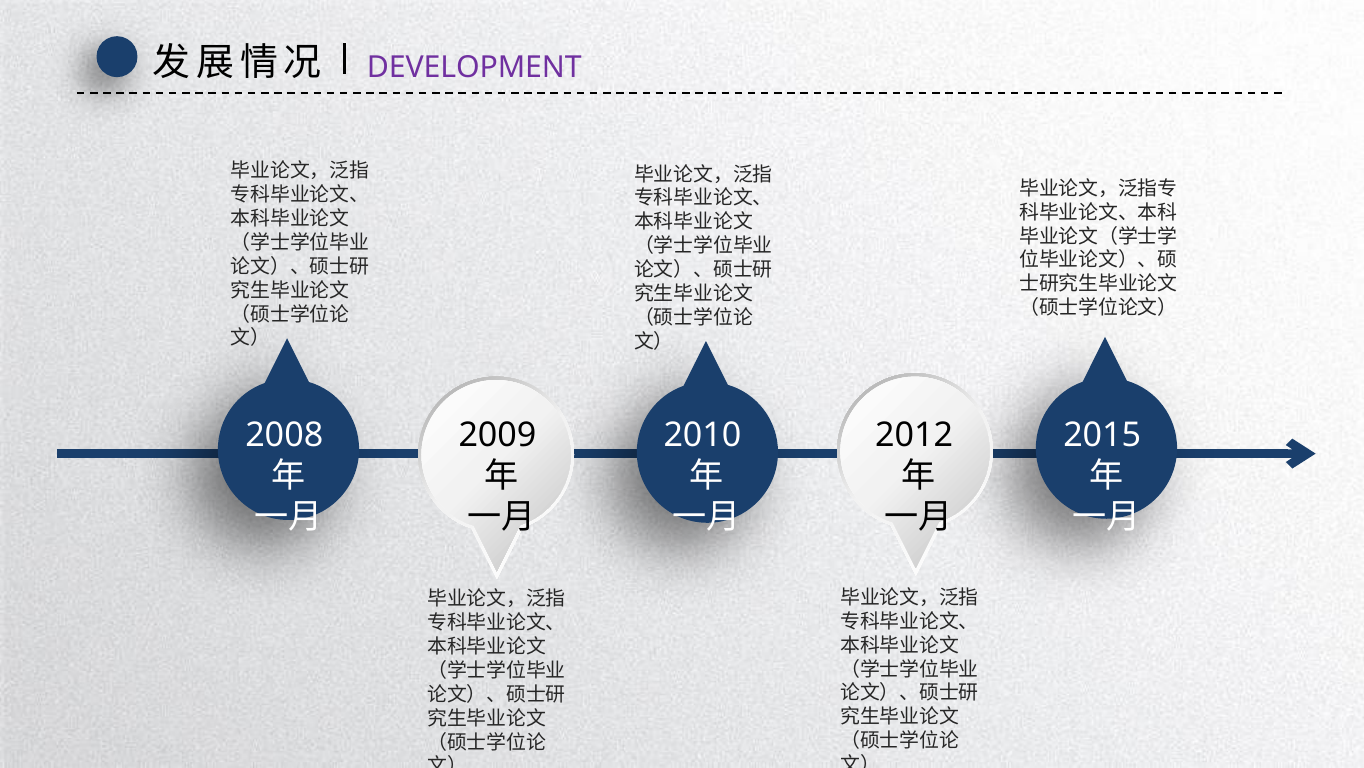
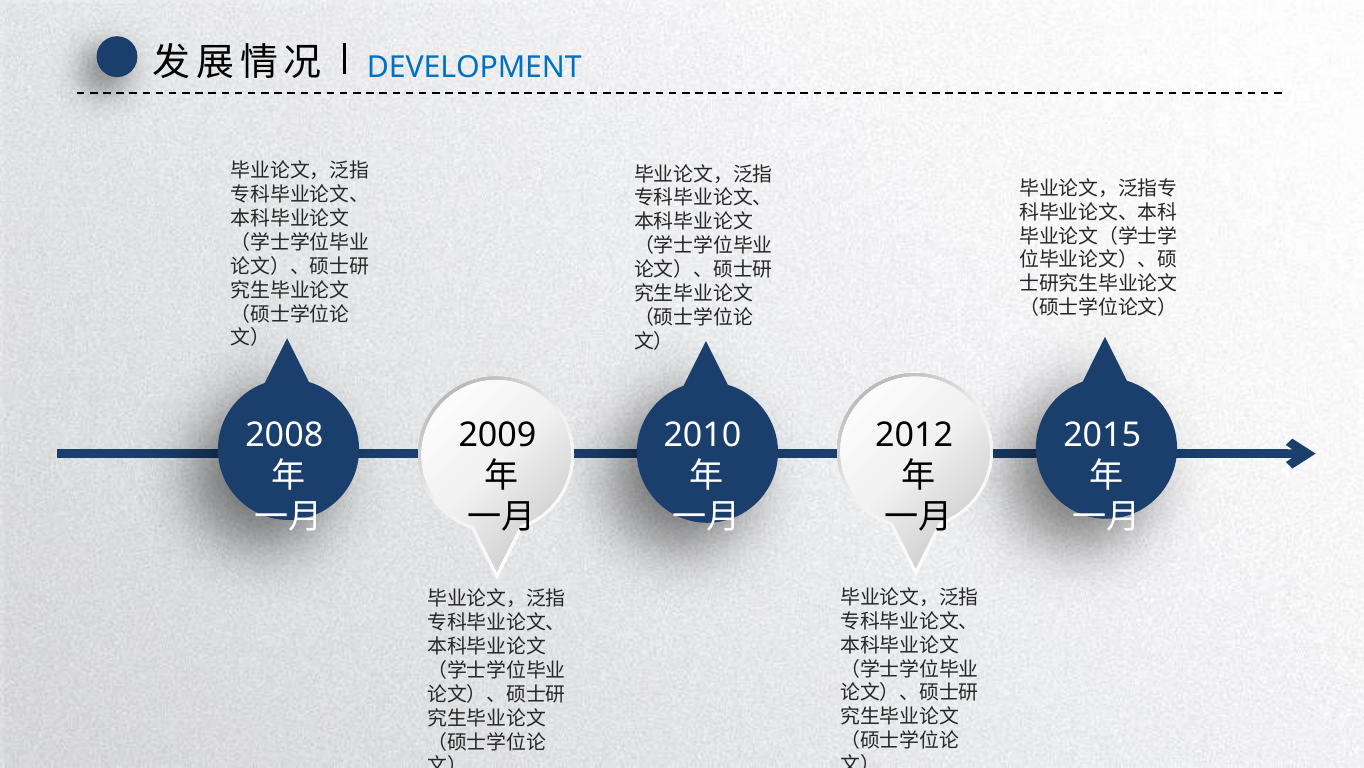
DEVELOPMENT colour: purple -> blue
